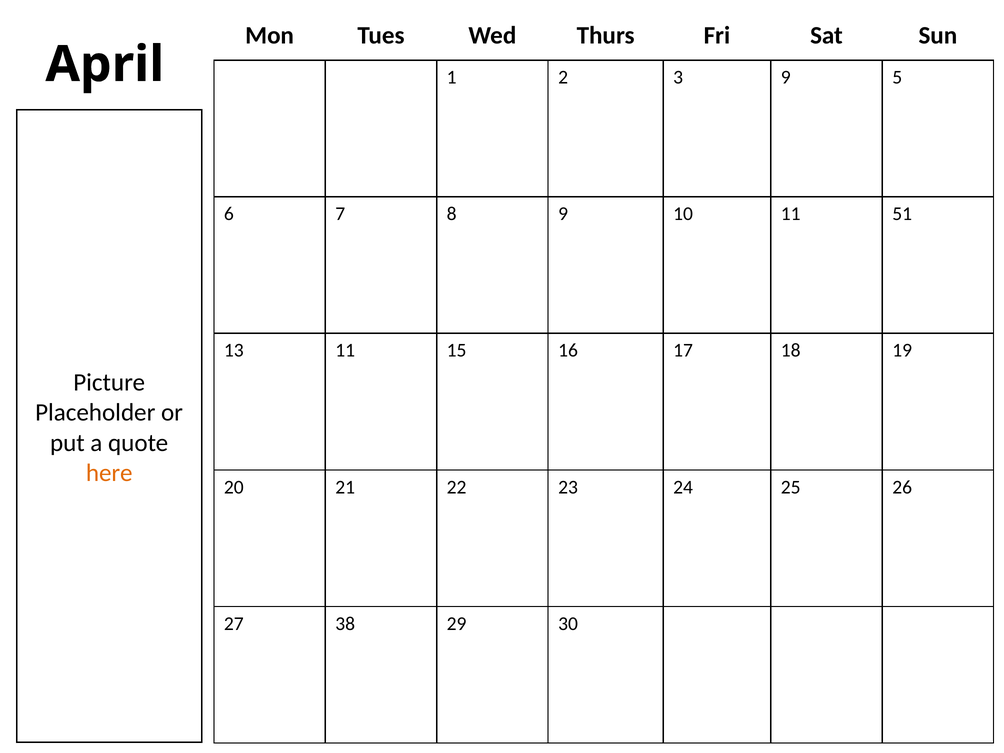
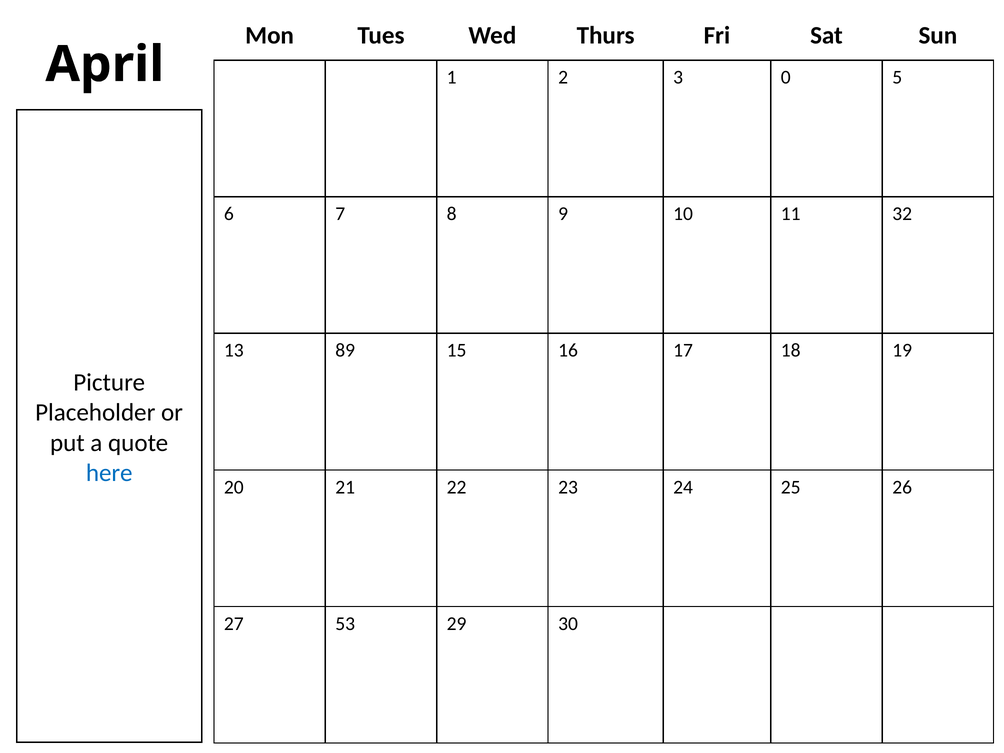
3 9: 9 -> 0
51: 51 -> 32
13 11: 11 -> 89
here colour: orange -> blue
38: 38 -> 53
